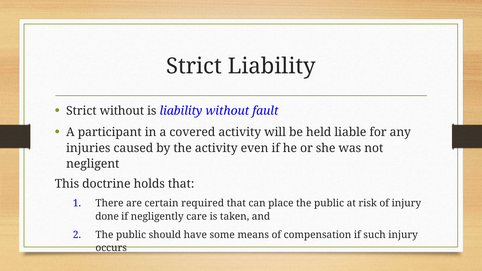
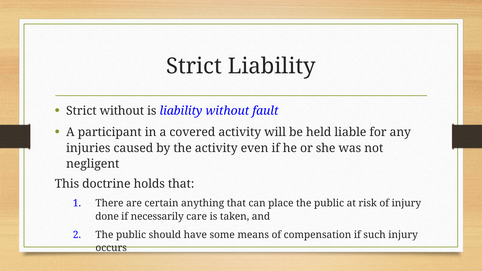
required: required -> anything
negligently: negligently -> necessarily
